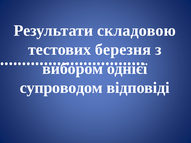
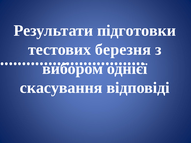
складовою: складовою -> підготовки
супроводом: супроводом -> скасування
